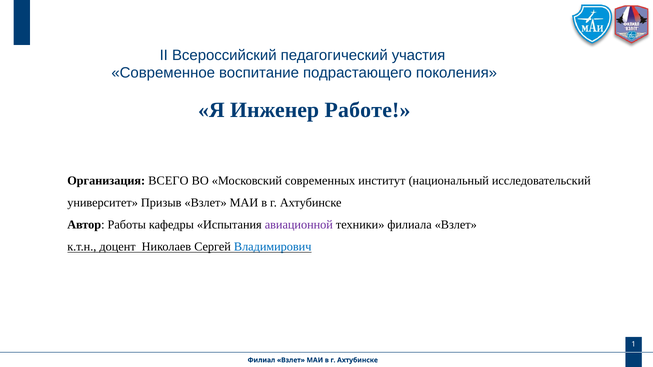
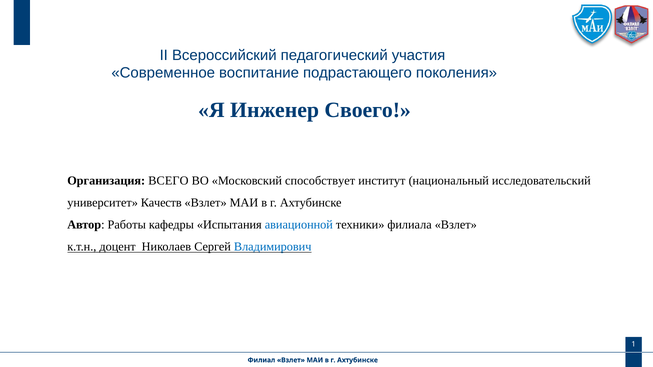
Работе: Работе -> Своего
современных: современных -> способствует
Призыв: Призыв -> Качеств
авиационной colour: purple -> blue
